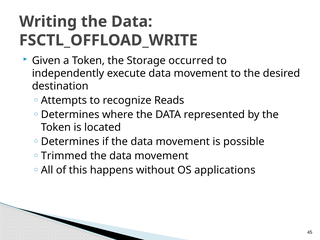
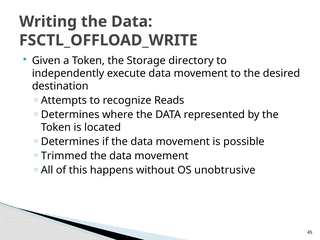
occurred: occurred -> directory
applications: applications -> unobtrusive
